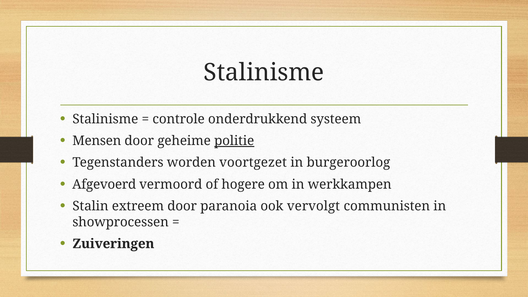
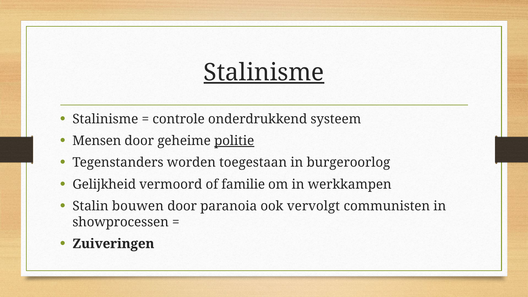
Stalinisme at (264, 72) underline: none -> present
voortgezet: voortgezet -> toegestaan
Afgevoerd: Afgevoerd -> Gelijkheid
hogere: hogere -> familie
extreem: extreem -> bouwen
